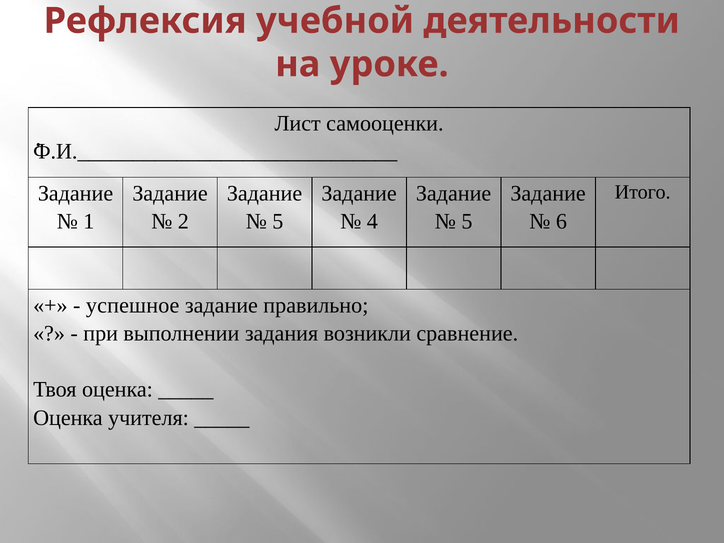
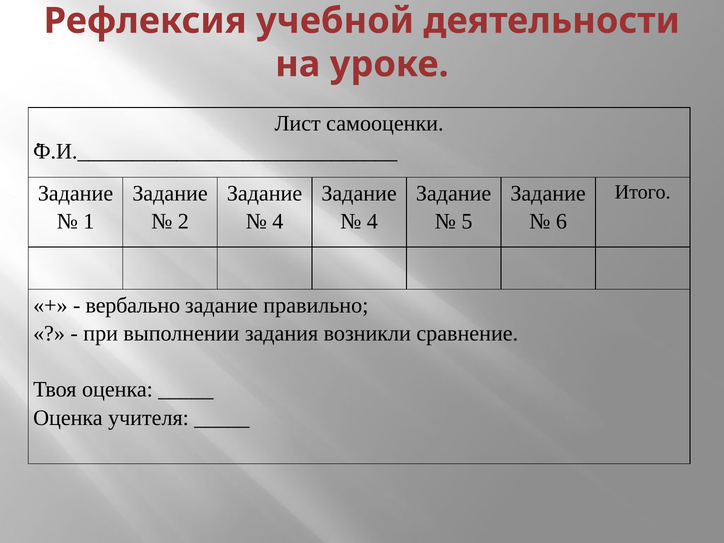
5 at (278, 221): 5 -> 4
успешное: успешное -> вербально
